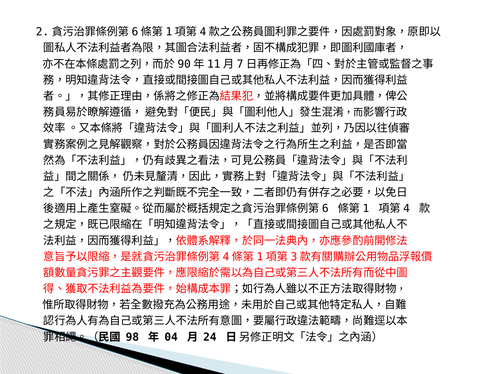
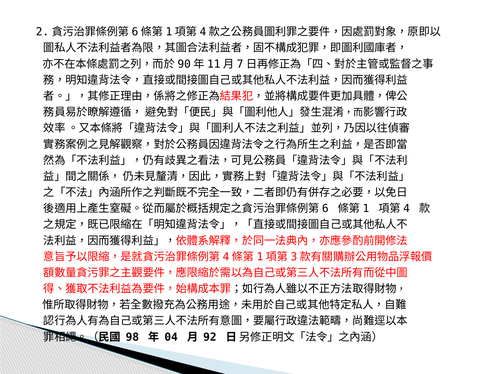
24: 24 -> 92
